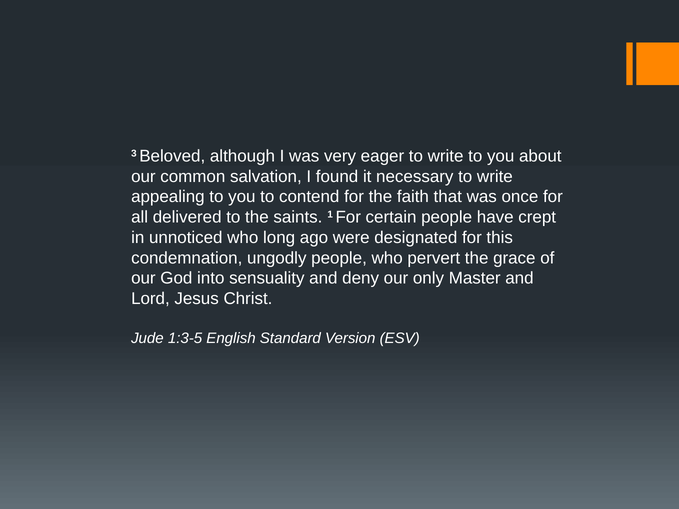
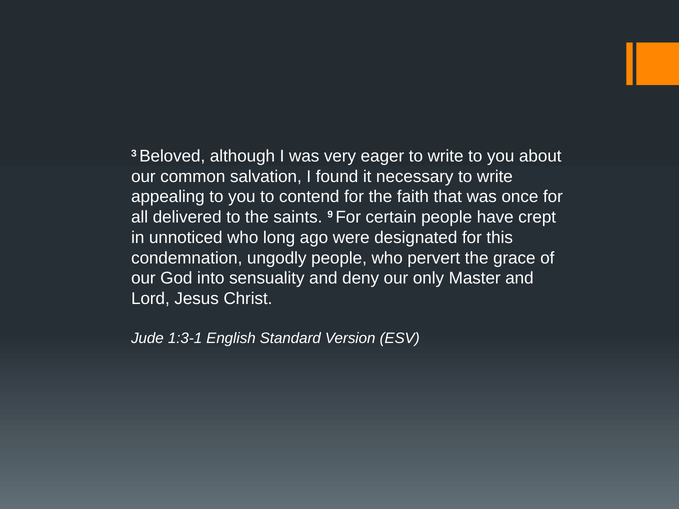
1: 1 -> 9
1:3-5: 1:3-5 -> 1:3-1
